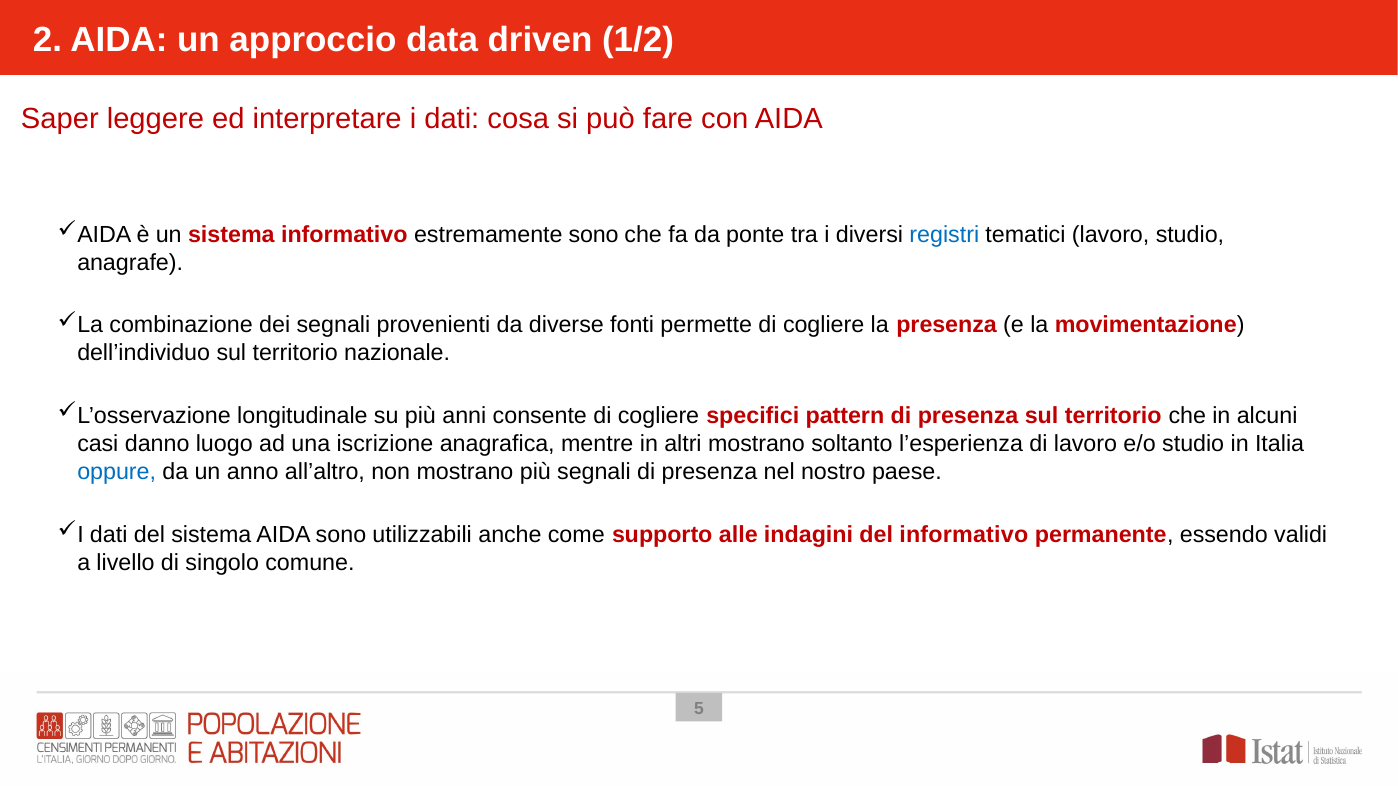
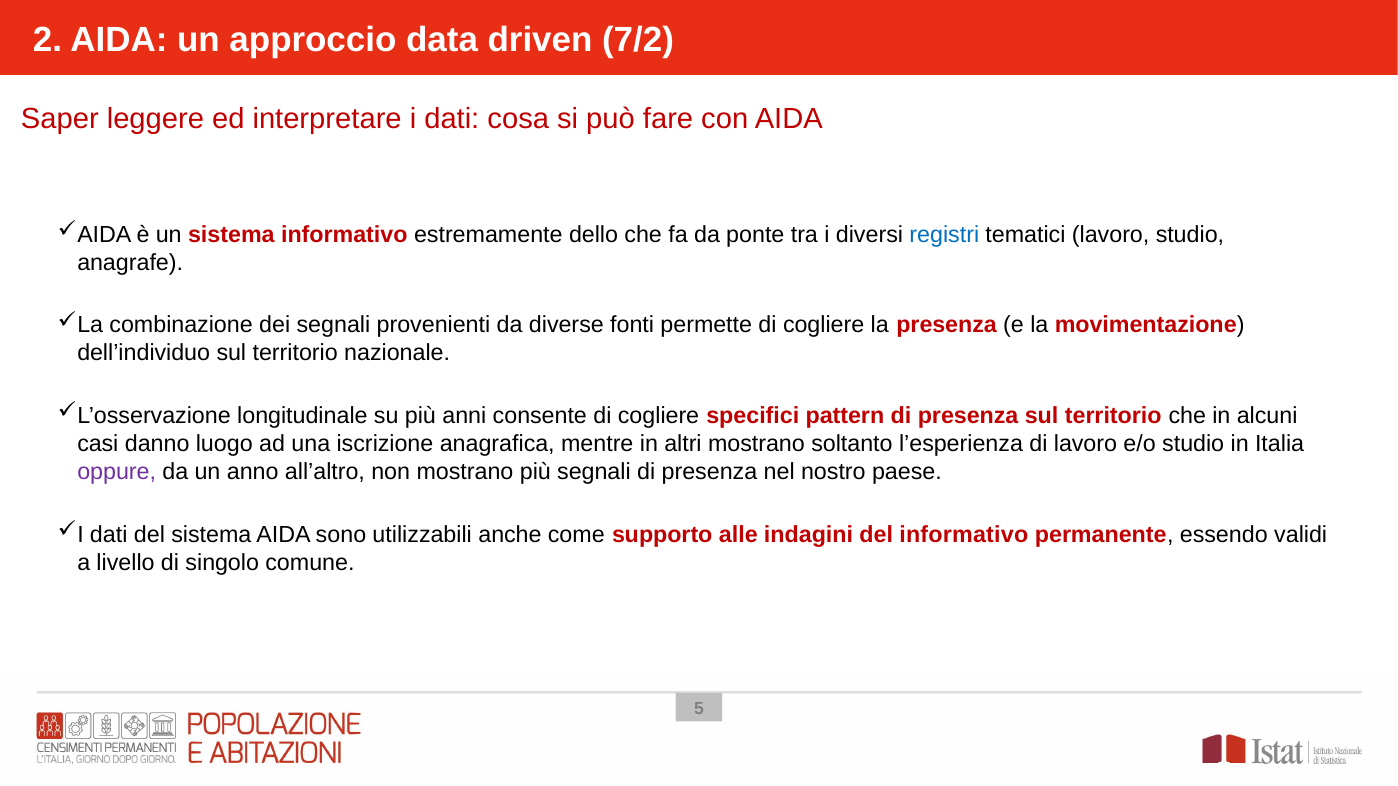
1/2: 1/2 -> 7/2
estremamente sono: sono -> dello
oppure colour: blue -> purple
